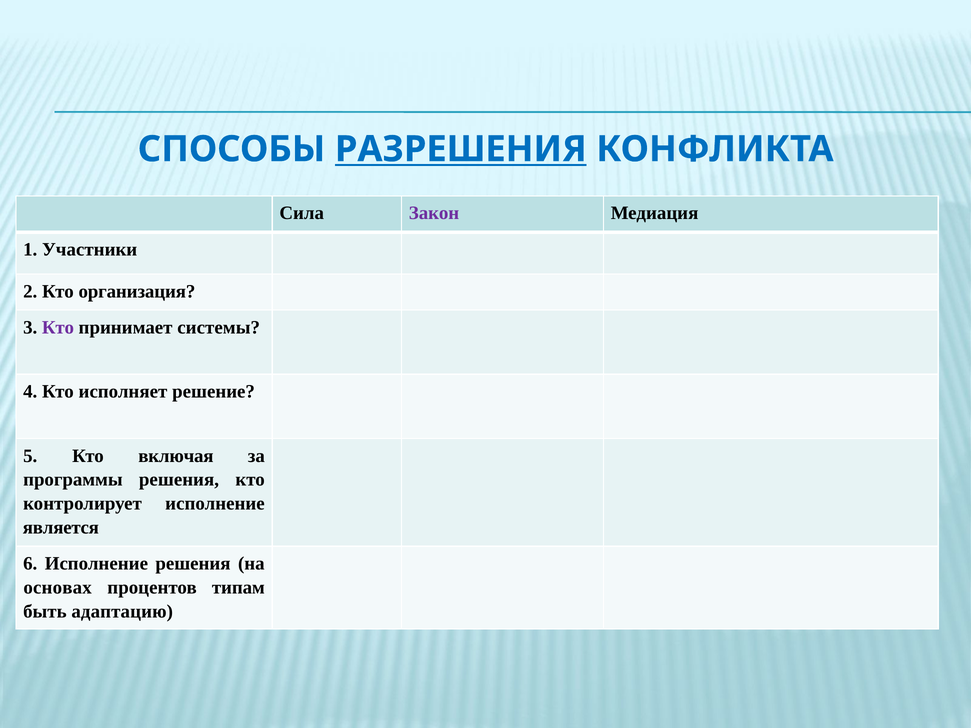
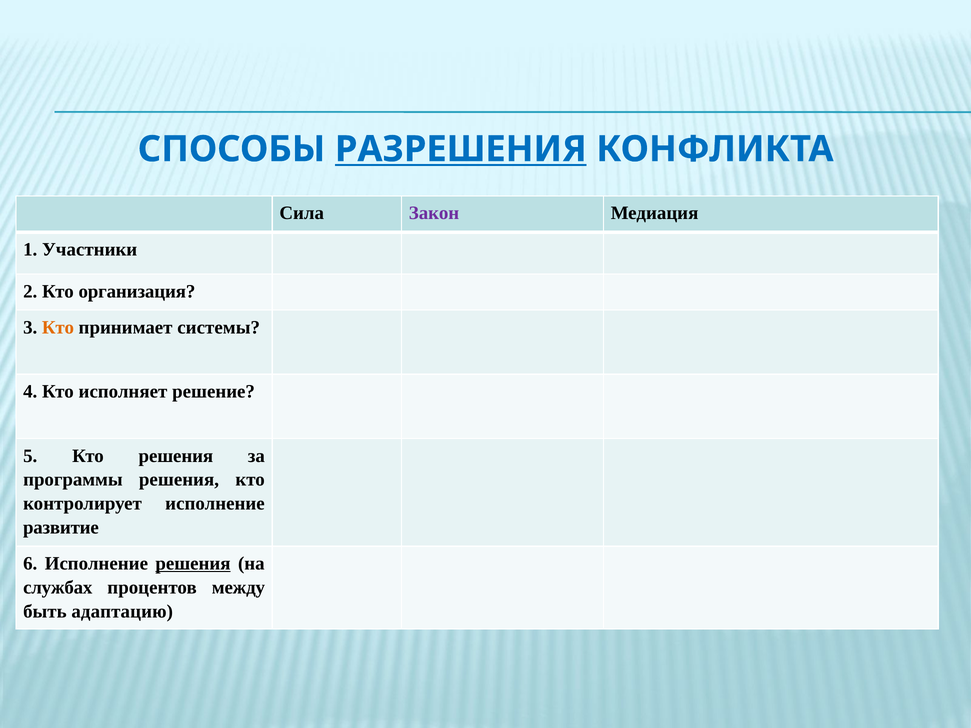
Кто at (58, 328) colour: purple -> orange
Кто включая: включая -> решения
является: является -> развитие
решения at (193, 564) underline: none -> present
основах: основах -> службах
типам: типам -> между
